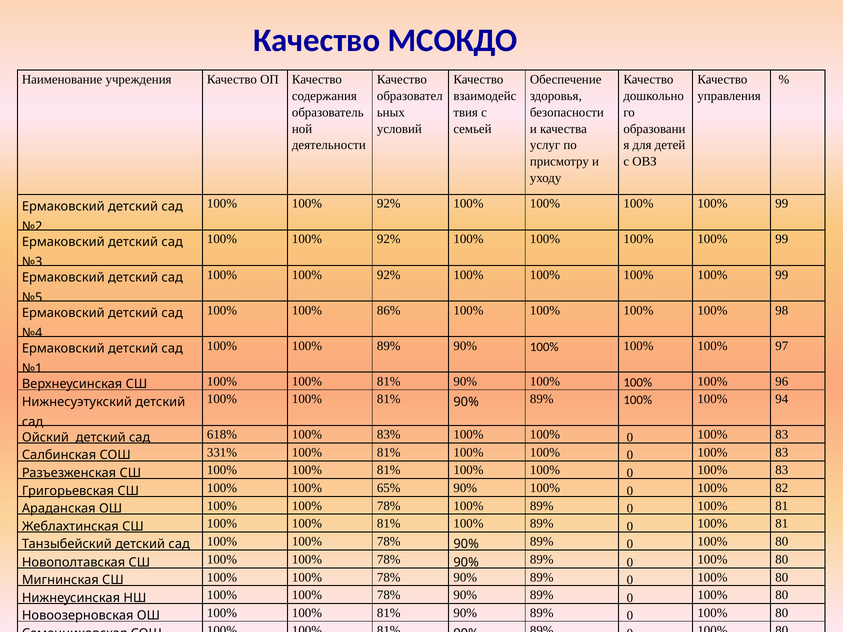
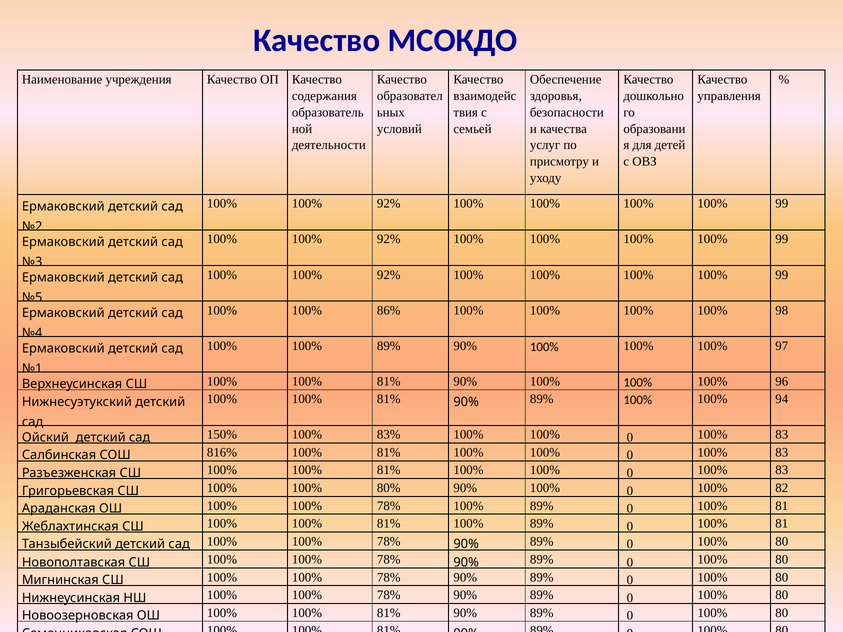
618%: 618% -> 150%
331%: 331% -> 816%
65%: 65% -> 80%
